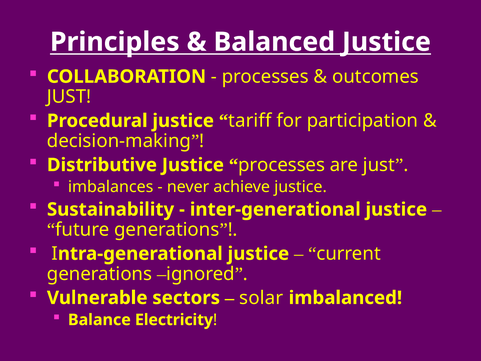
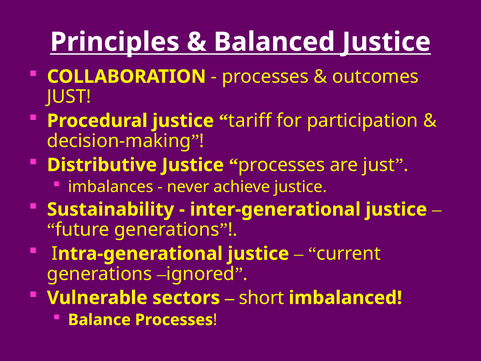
solar: solar -> short
Balance Electricity: Electricity -> Processes
